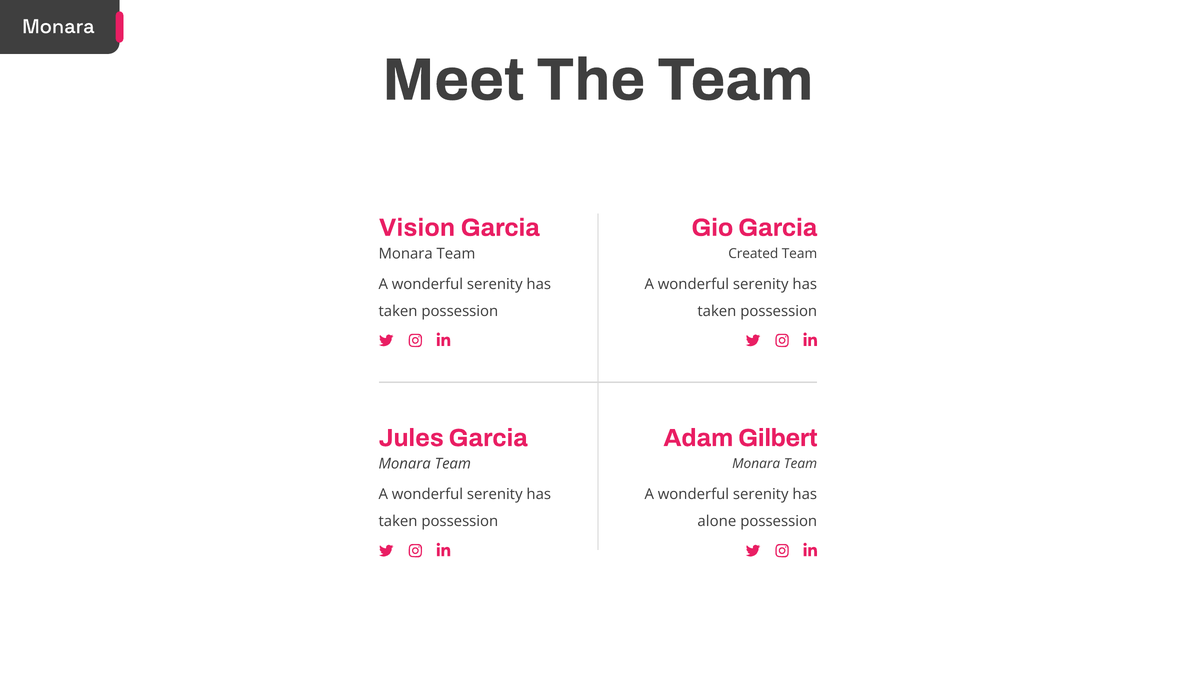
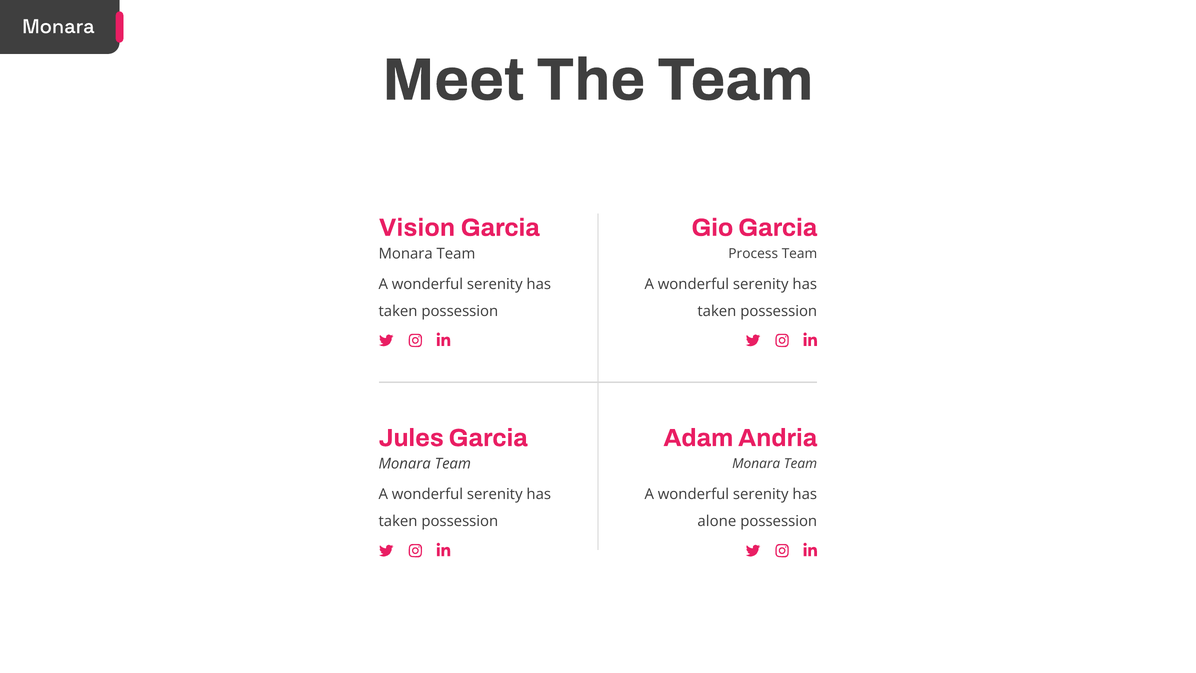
Created: Created -> Process
Gilbert: Gilbert -> Andria
